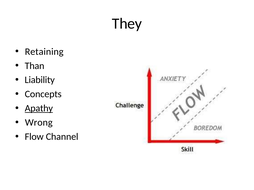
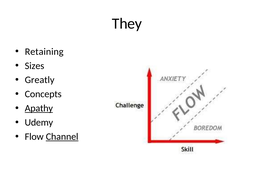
Than: Than -> Sizes
Liability: Liability -> Greatly
Wrong: Wrong -> Udemy
Channel underline: none -> present
